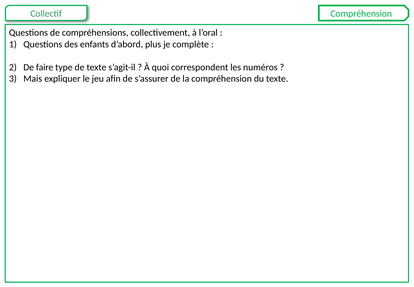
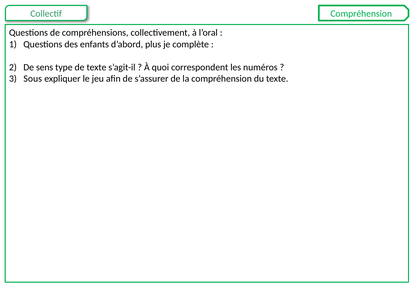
faire: faire -> sens
Mais: Mais -> Sous
